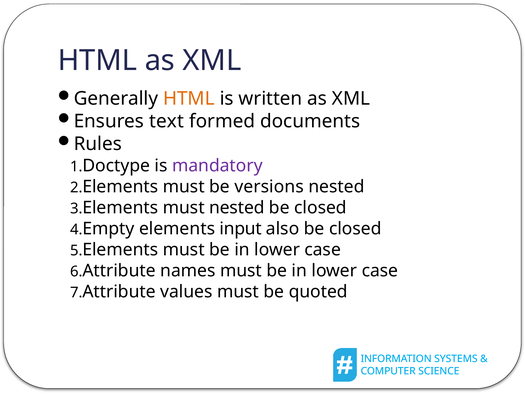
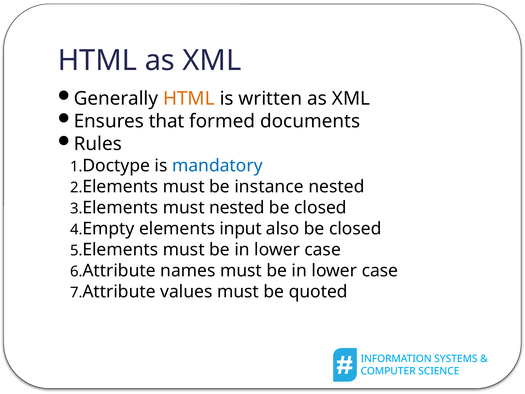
text: text -> that
mandatory colour: purple -> blue
versions: versions -> instance
